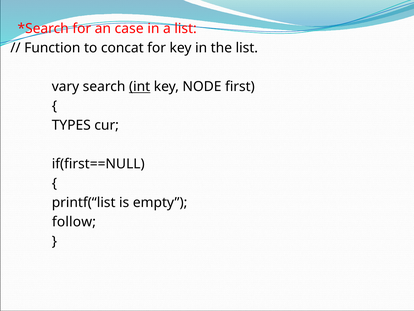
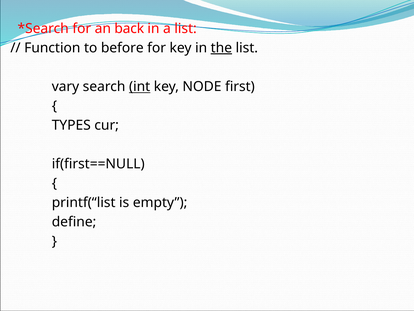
case: case -> back
concat: concat -> before
the underline: none -> present
follow: follow -> define
